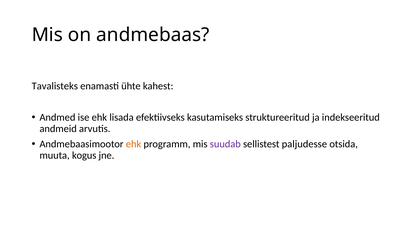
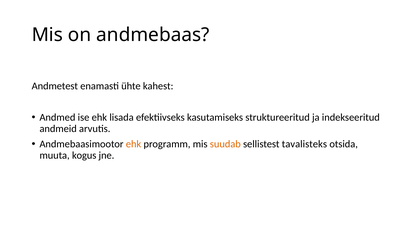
Tavalisteks: Tavalisteks -> Andmetest
suudab colour: purple -> orange
paljudesse: paljudesse -> tavalisteks
